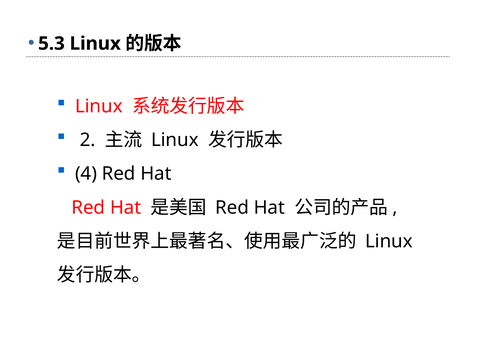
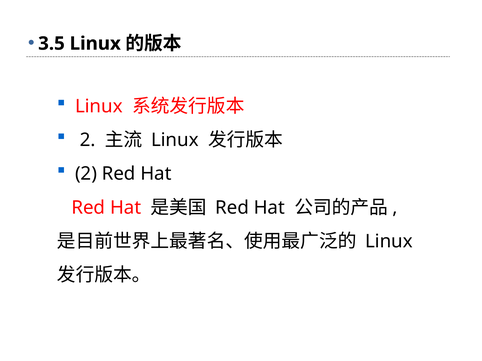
5.3: 5.3 -> 3.5
4 at (86, 174): 4 -> 2
